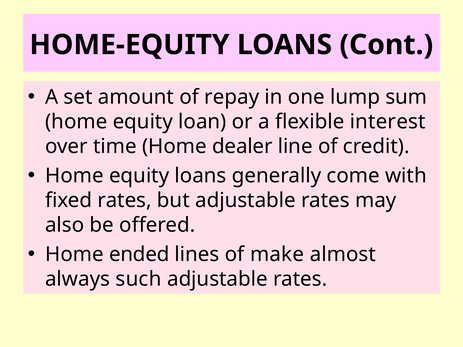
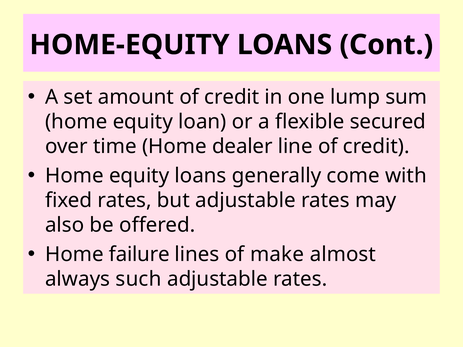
amount of repay: repay -> credit
interest: interest -> secured
ended: ended -> failure
